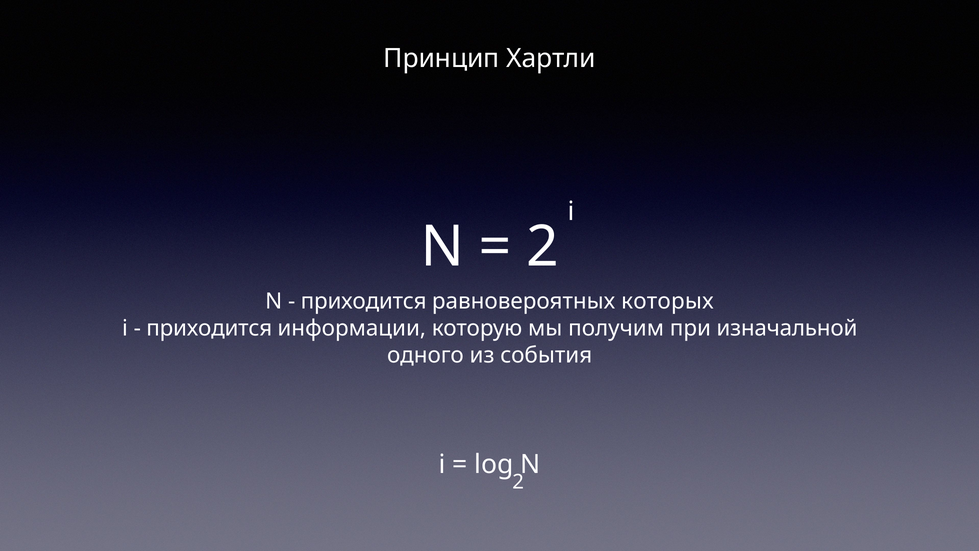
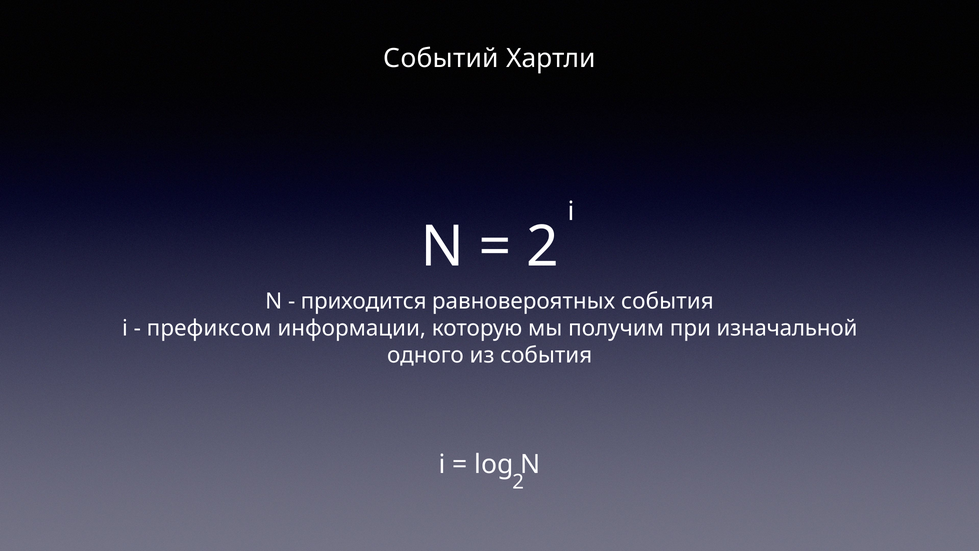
Принцип: Принцип -> Событий
равновероятных которых: которых -> события
приходится at (209, 328): приходится -> префиксом
